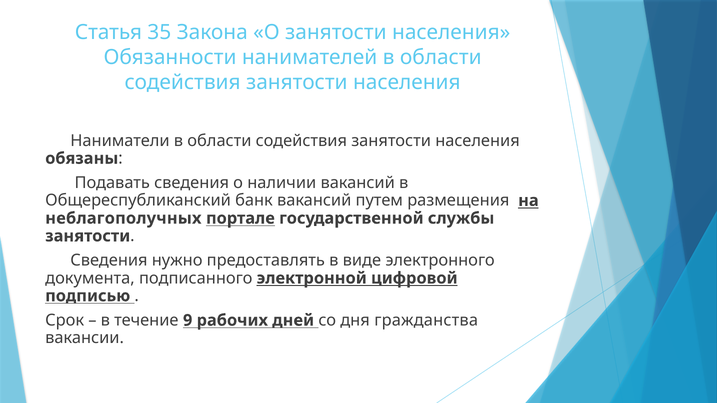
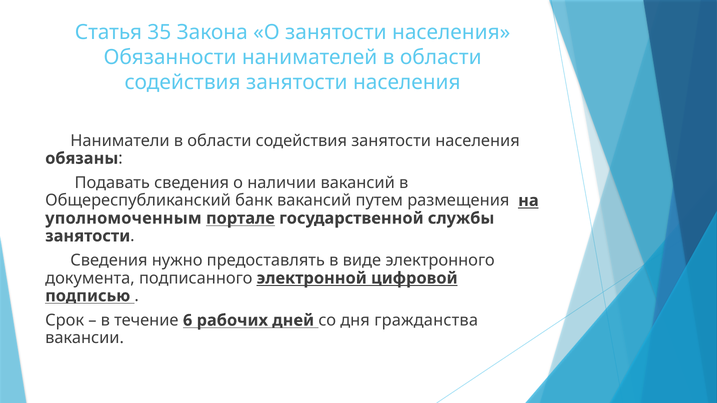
неблагополучных: неблагополучных -> уполномоченным
9: 9 -> 6
